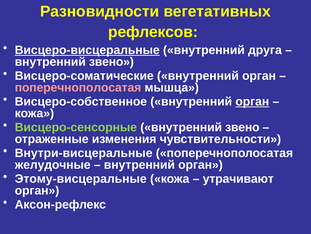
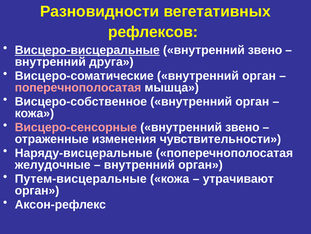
друга at (265, 50): друга -> звено
звено at (111, 62): звено -> друга
орган at (252, 101) underline: present -> none
Висцеро-сенсорные colour: light green -> pink
Внутри-висцеральные: Внутри-висцеральные -> Наряду-висцеральные
Этому-висцеральные: Этому-висцеральные -> Путем-висцеральные
